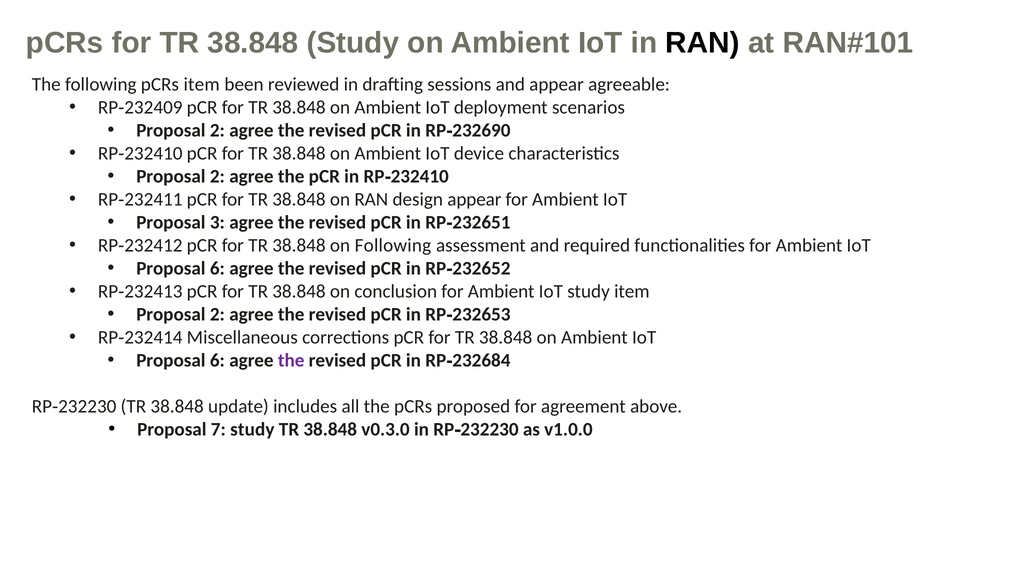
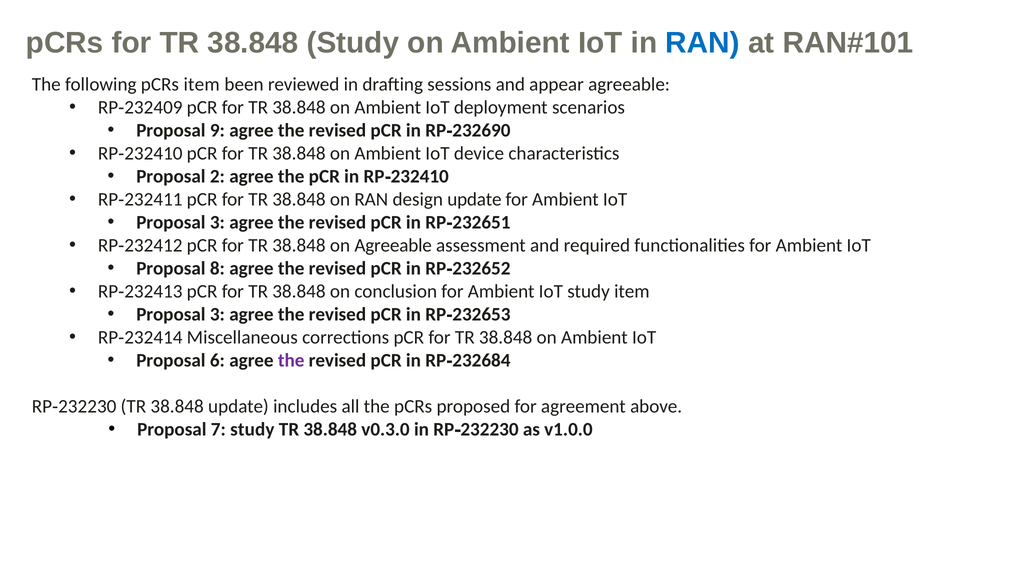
RAN at (703, 43) colour: black -> blue
2 at (217, 131): 2 -> 9
design appear: appear -> update
on Following: Following -> Agreeable
6 at (217, 268): 6 -> 8
2 at (217, 314): 2 -> 3
